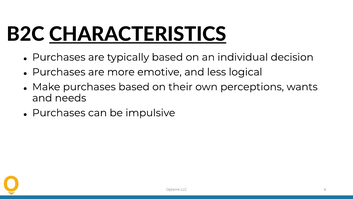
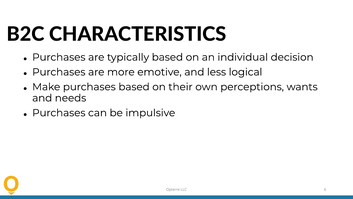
CHARACTERISTICS underline: present -> none
